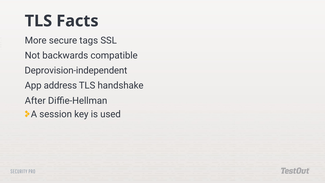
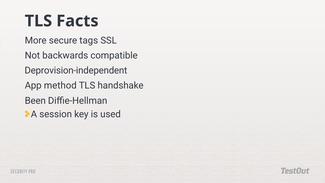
address: address -> method
After: After -> Been
